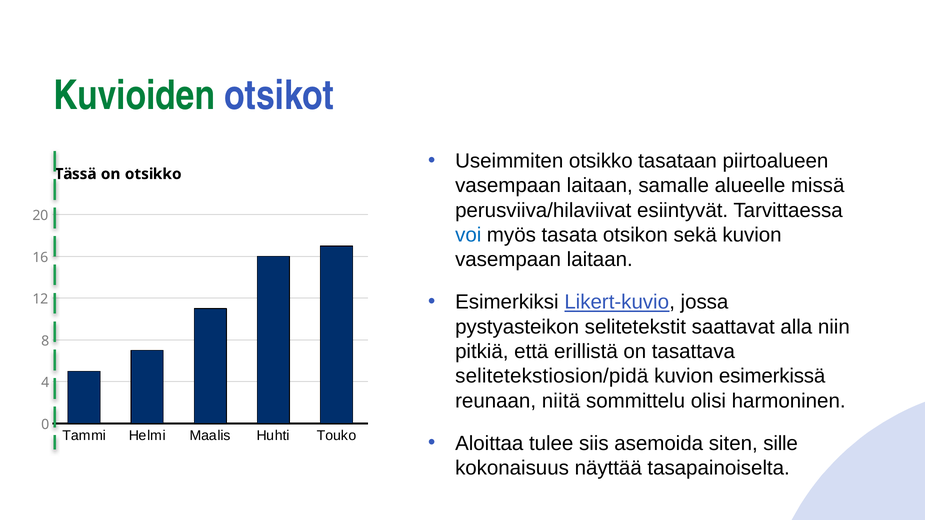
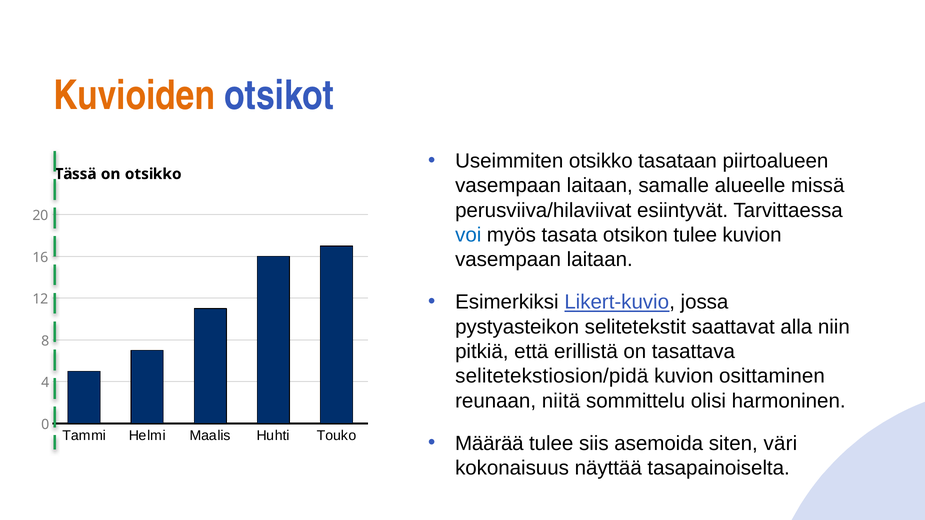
Kuvioiden colour: green -> orange
otsikon sekä: sekä -> tulee
esimerkissä: esimerkissä -> osittaminen
Aloittaa: Aloittaa -> Määrää
sille: sille -> väri
